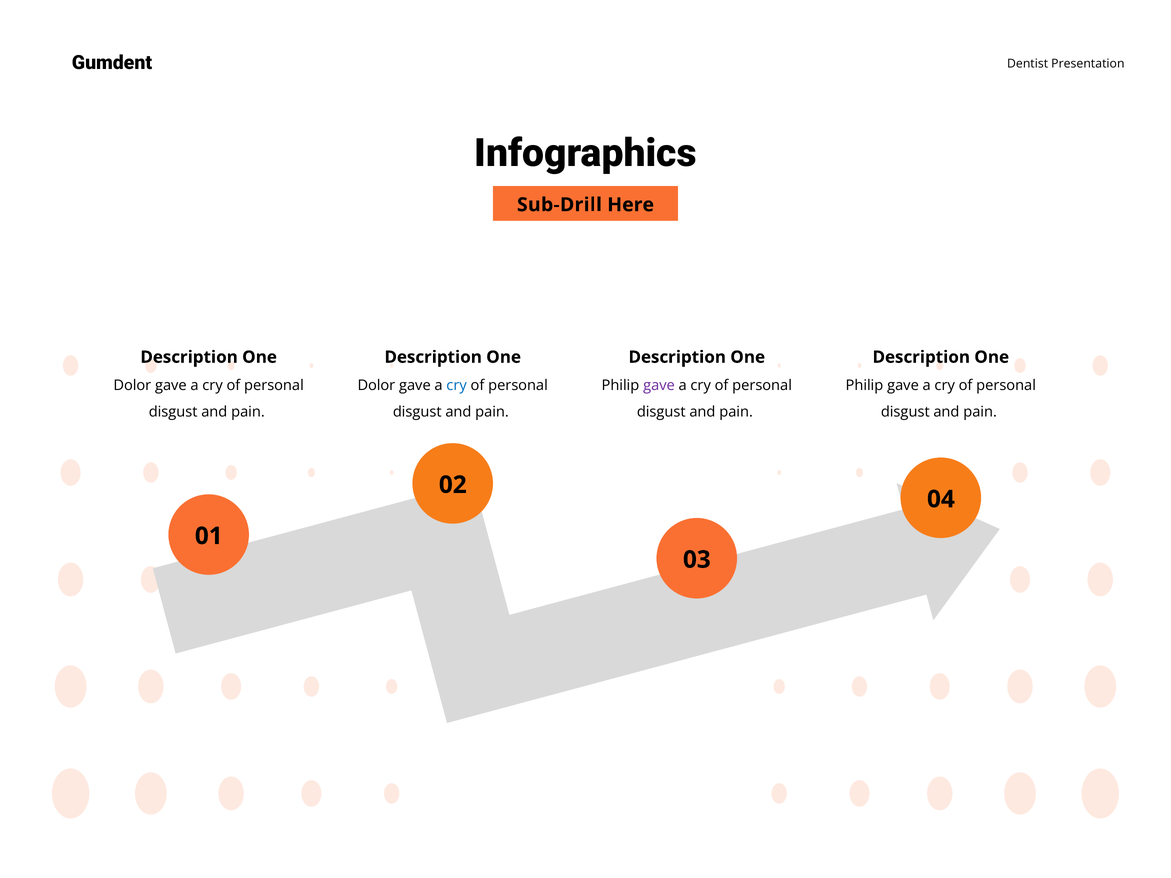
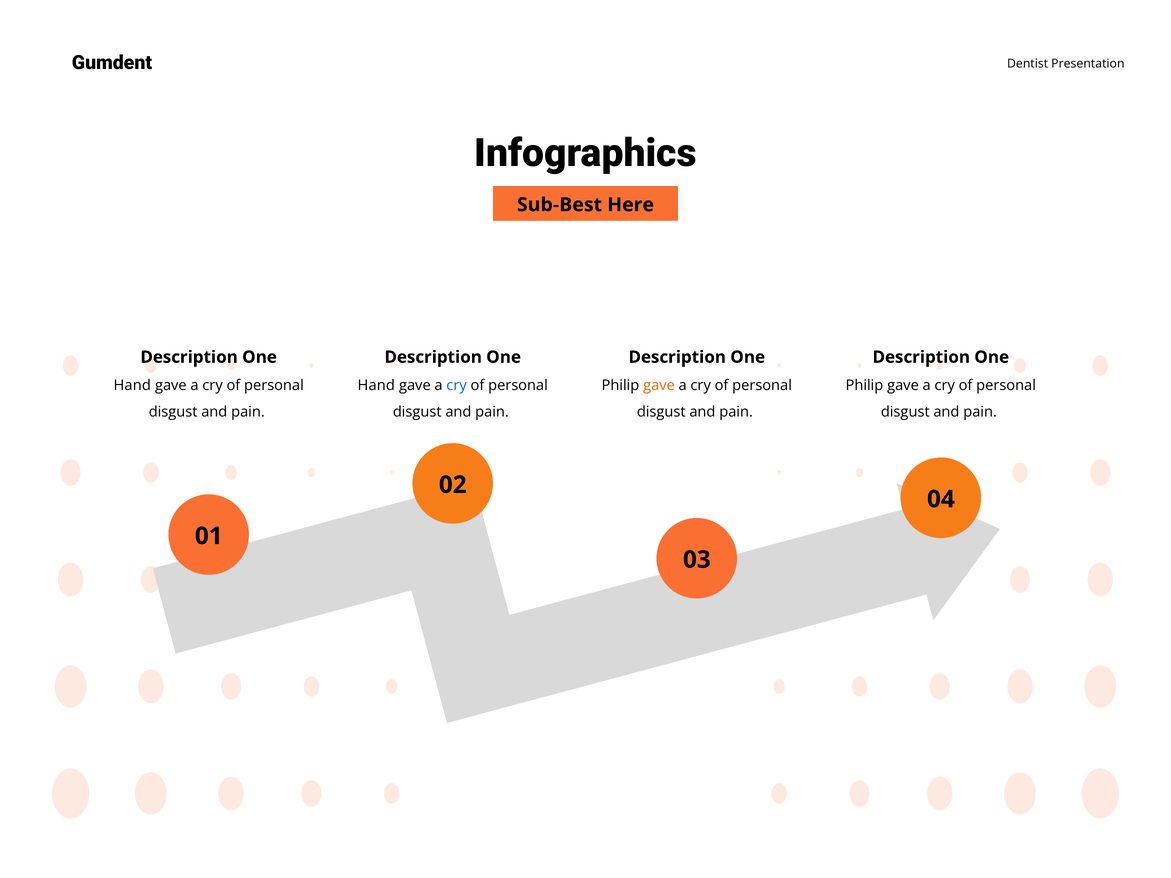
Sub-Drill: Sub-Drill -> Sub-Best
Dolor at (132, 385): Dolor -> Hand
Dolor at (376, 385): Dolor -> Hand
gave at (659, 385) colour: purple -> orange
